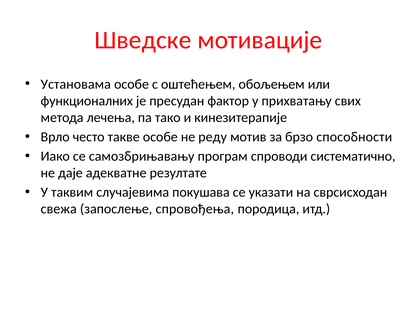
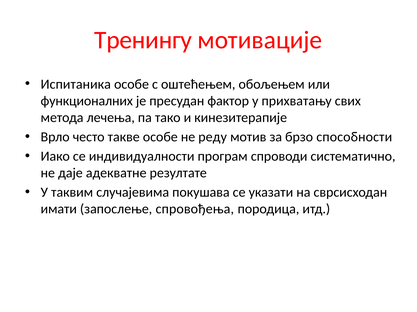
Шведске: Шведске -> Тренингу
Установама: Установама -> Испитаника
самозбрињавању: самозбрињавању -> индивидуалности
свежа: свежа -> имати
